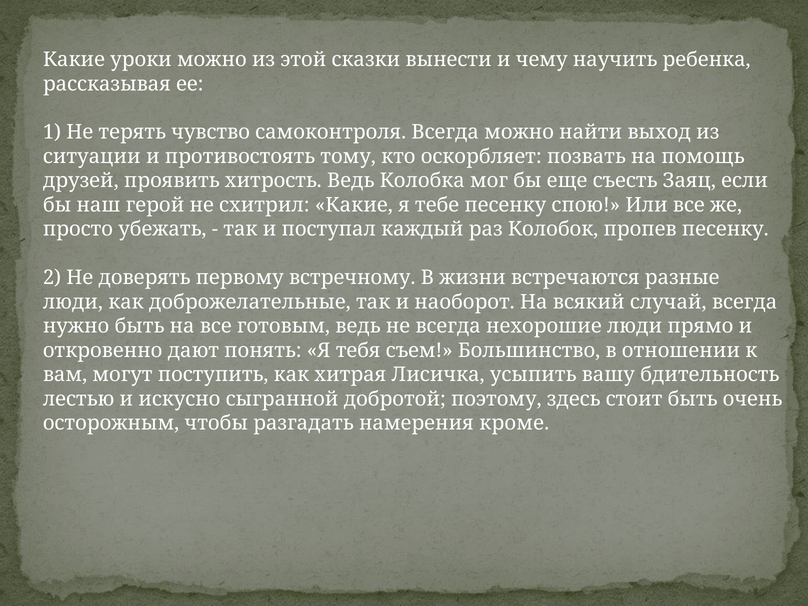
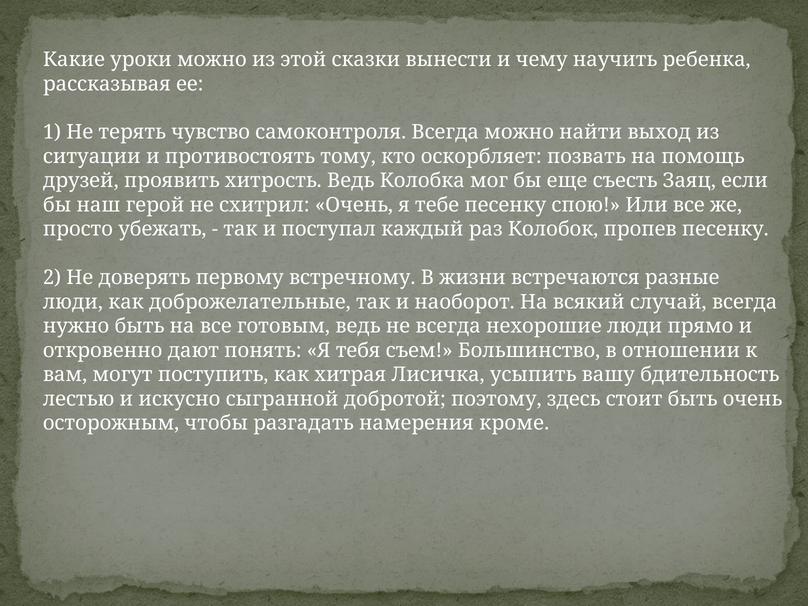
схитрил Какие: Какие -> Очень
